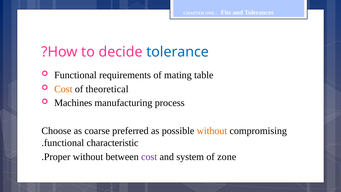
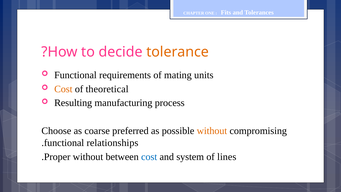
tolerance colour: blue -> orange
table: table -> units
Machines: Machines -> Resulting
characteristic: characteristic -> relationships
cost at (149, 157) colour: purple -> blue
zone: zone -> lines
